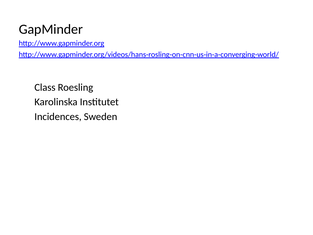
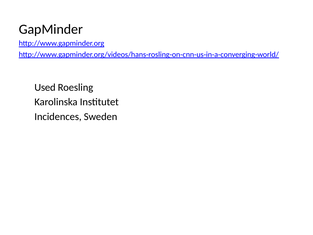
Class: Class -> Used
